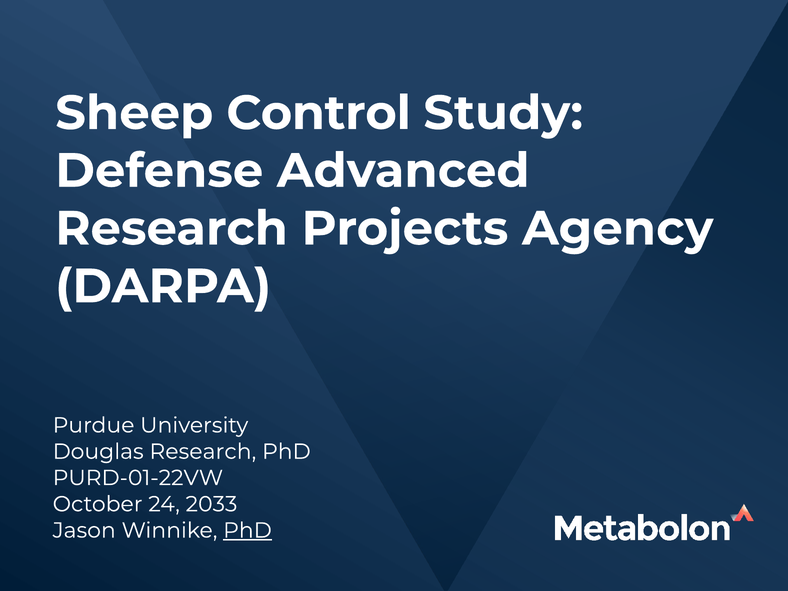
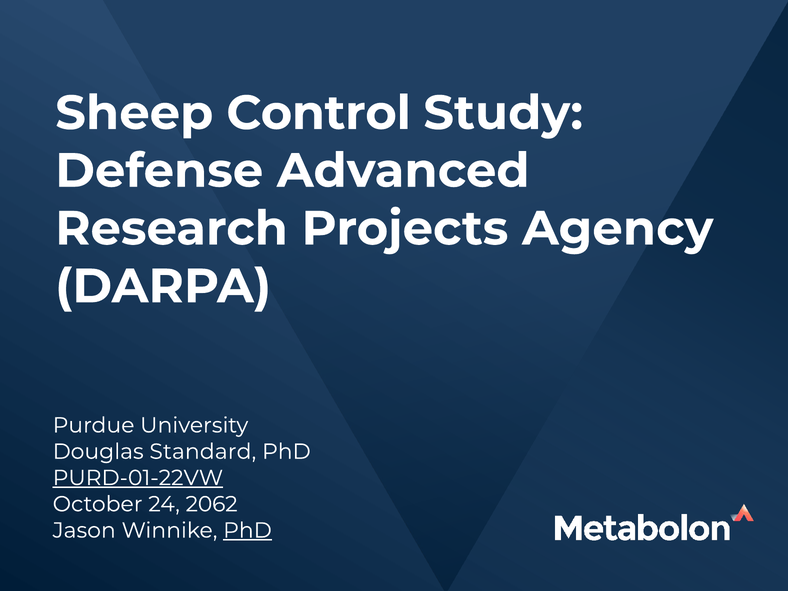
Douglas Research: Research -> Standard
PURD-01-22VW underline: none -> present
2033: 2033 -> 2062
